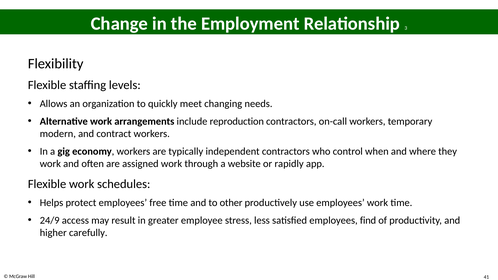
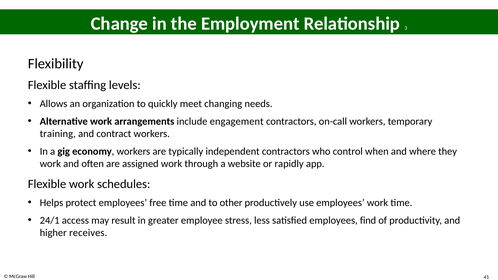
reproduction: reproduction -> engagement
modern: modern -> training
24/9: 24/9 -> 24/1
carefully: carefully -> receives
